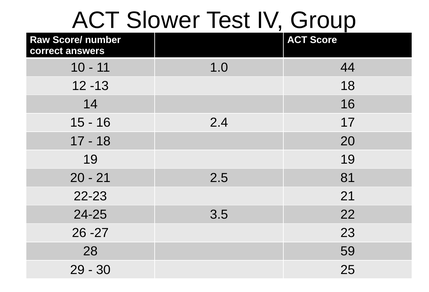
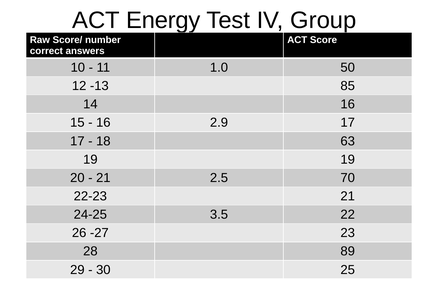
Slower: Slower -> Energy
44: 44 -> 50
-13 18: 18 -> 85
2.4: 2.4 -> 2.9
18 20: 20 -> 63
81: 81 -> 70
59: 59 -> 89
